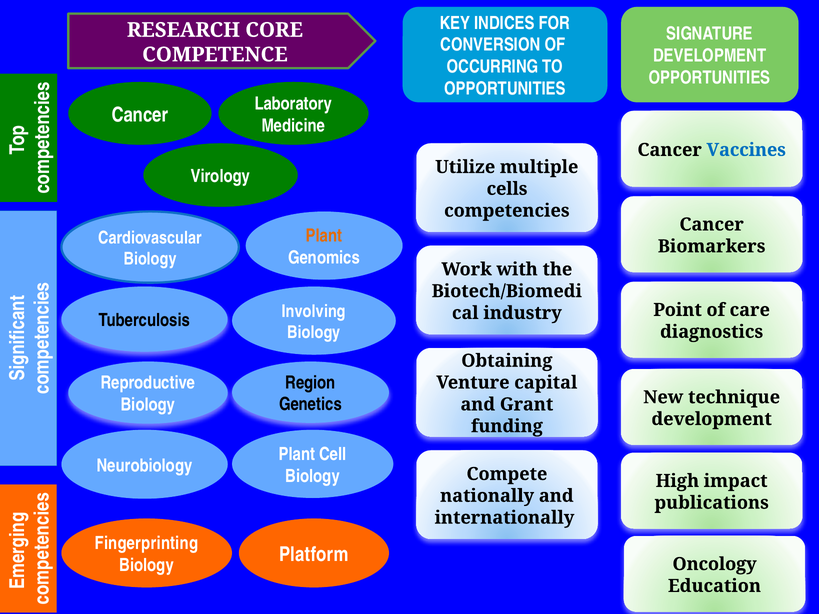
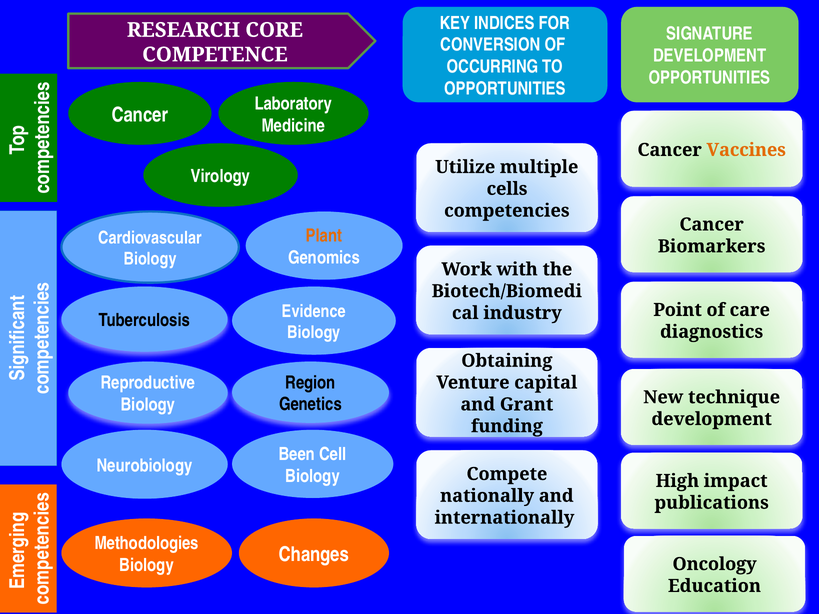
Vaccines colour: blue -> orange
Involving: Involving -> Evidence
Plant at (297, 454): Plant -> Been
Fingerprinting: Fingerprinting -> Methodologies
Platform: Platform -> Changes
